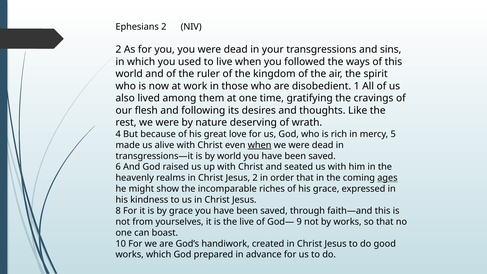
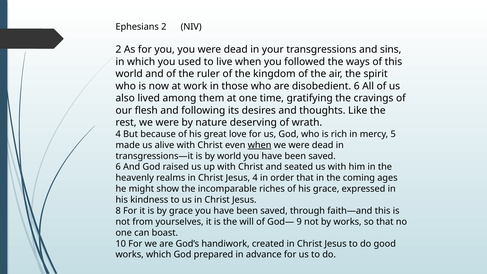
disobedient 1: 1 -> 6
Jesus 2: 2 -> 4
ages underline: present -> none
the live: live -> will
